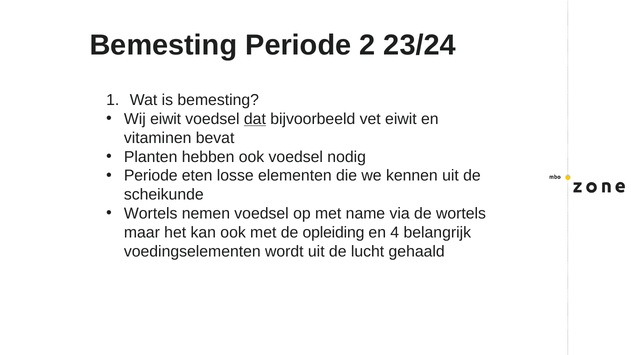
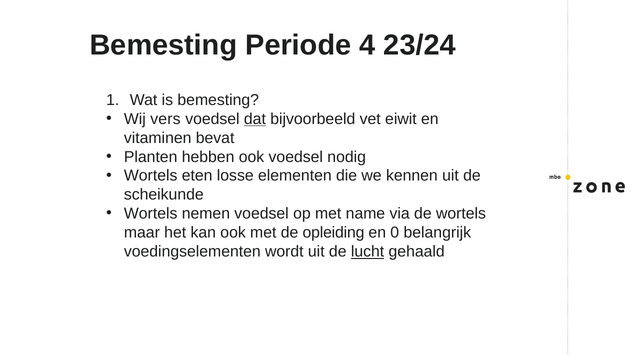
2: 2 -> 4
Wij eiwit: eiwit -> vers
Periode at (151, 176): Periode -> Wortels
4: 4 -> 0
lucht underline: none -> present
